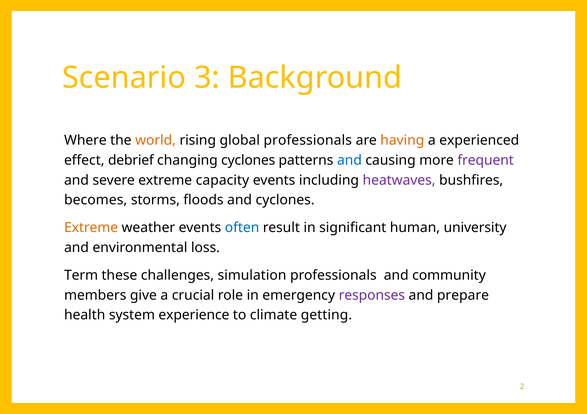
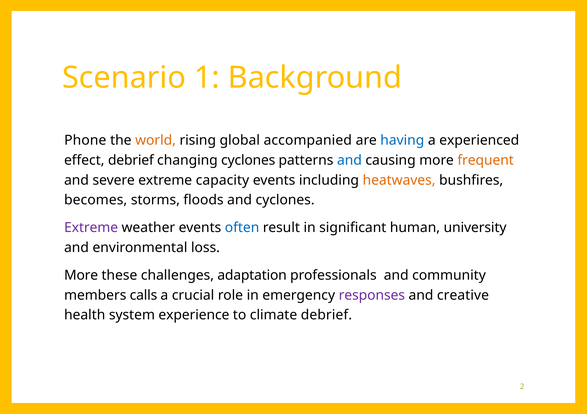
3: 3 -> 1
Where: Where -> Phone
global professionals: professionals -> accompanied
having colour: orange -> blue
frequent colour: purple -> orange
heatwaves colour: purple -> orange
Extreme at (91, 228) colour: orange -> purple
Term at (81, 275): Term -> More
simulation: simulation -> adaptation
give: give -> calls
prepare: prepare -> creative
climate getting: getting -> debrief
